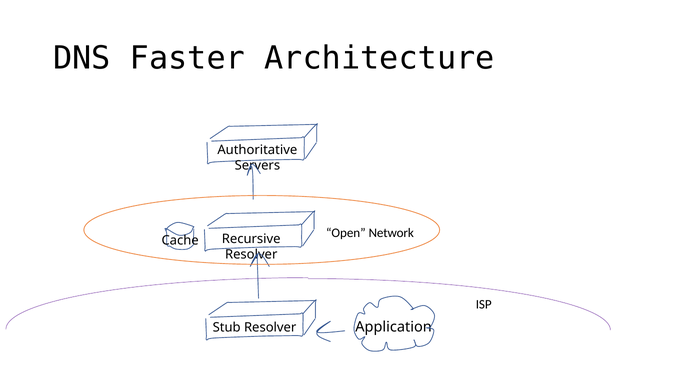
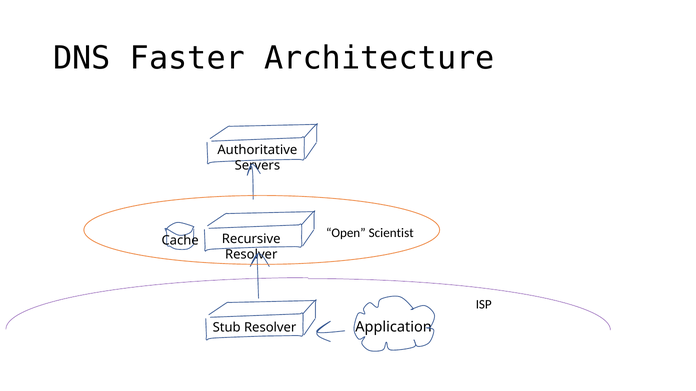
Network: Network -> Scientist
